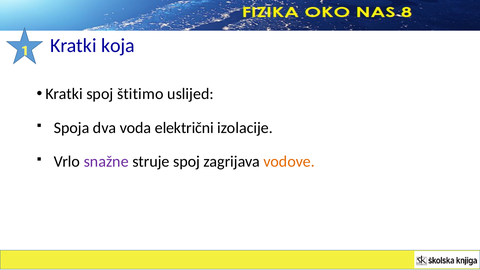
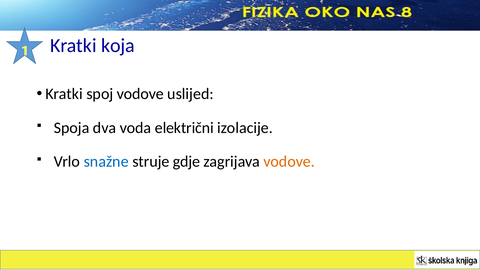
spoj štitimo: štitimo -> vodove
snažne colour: purple -> blue
struje spoj: spoj -> gdje
